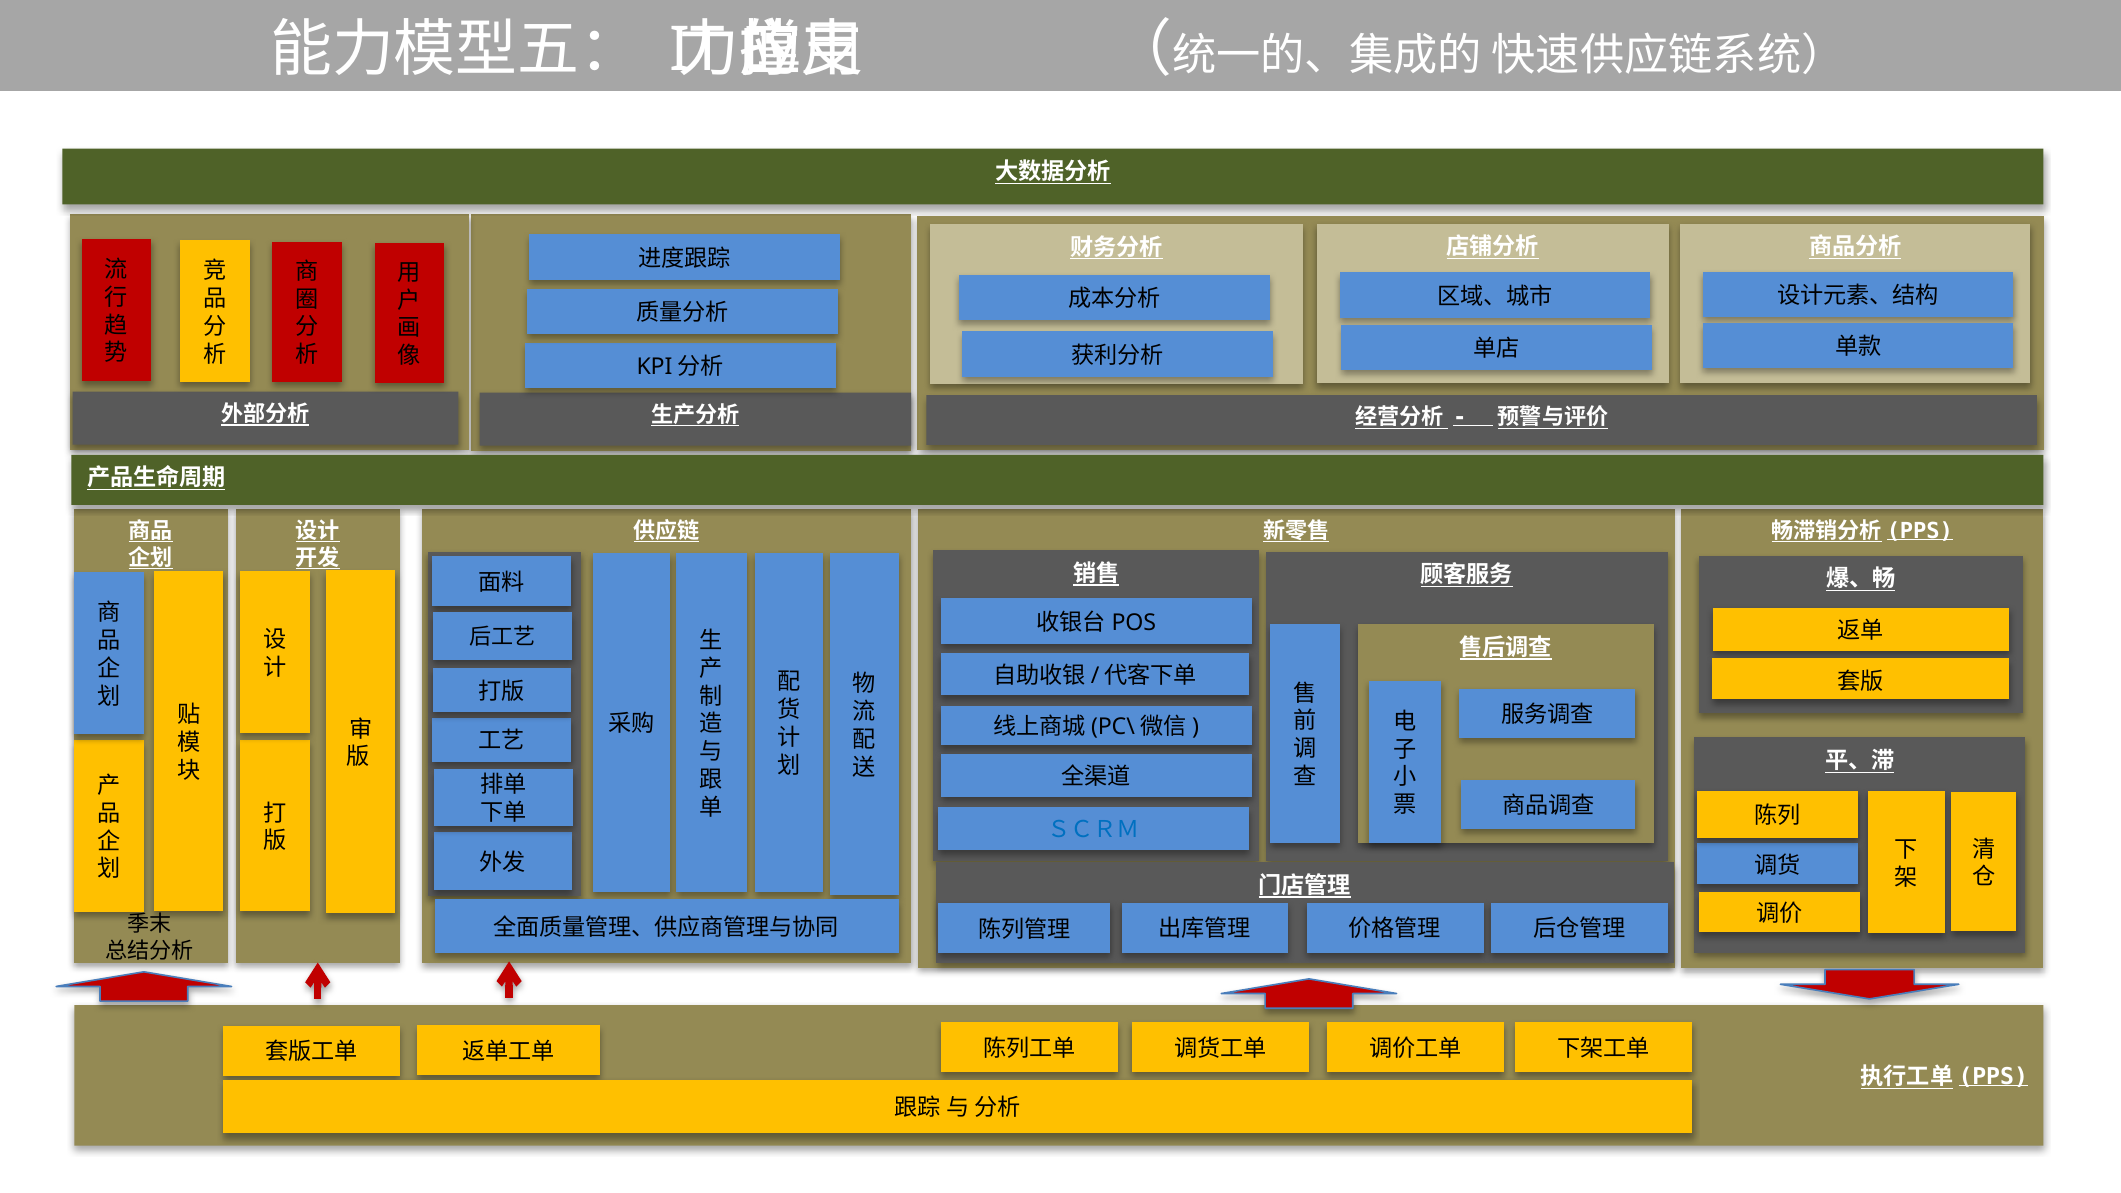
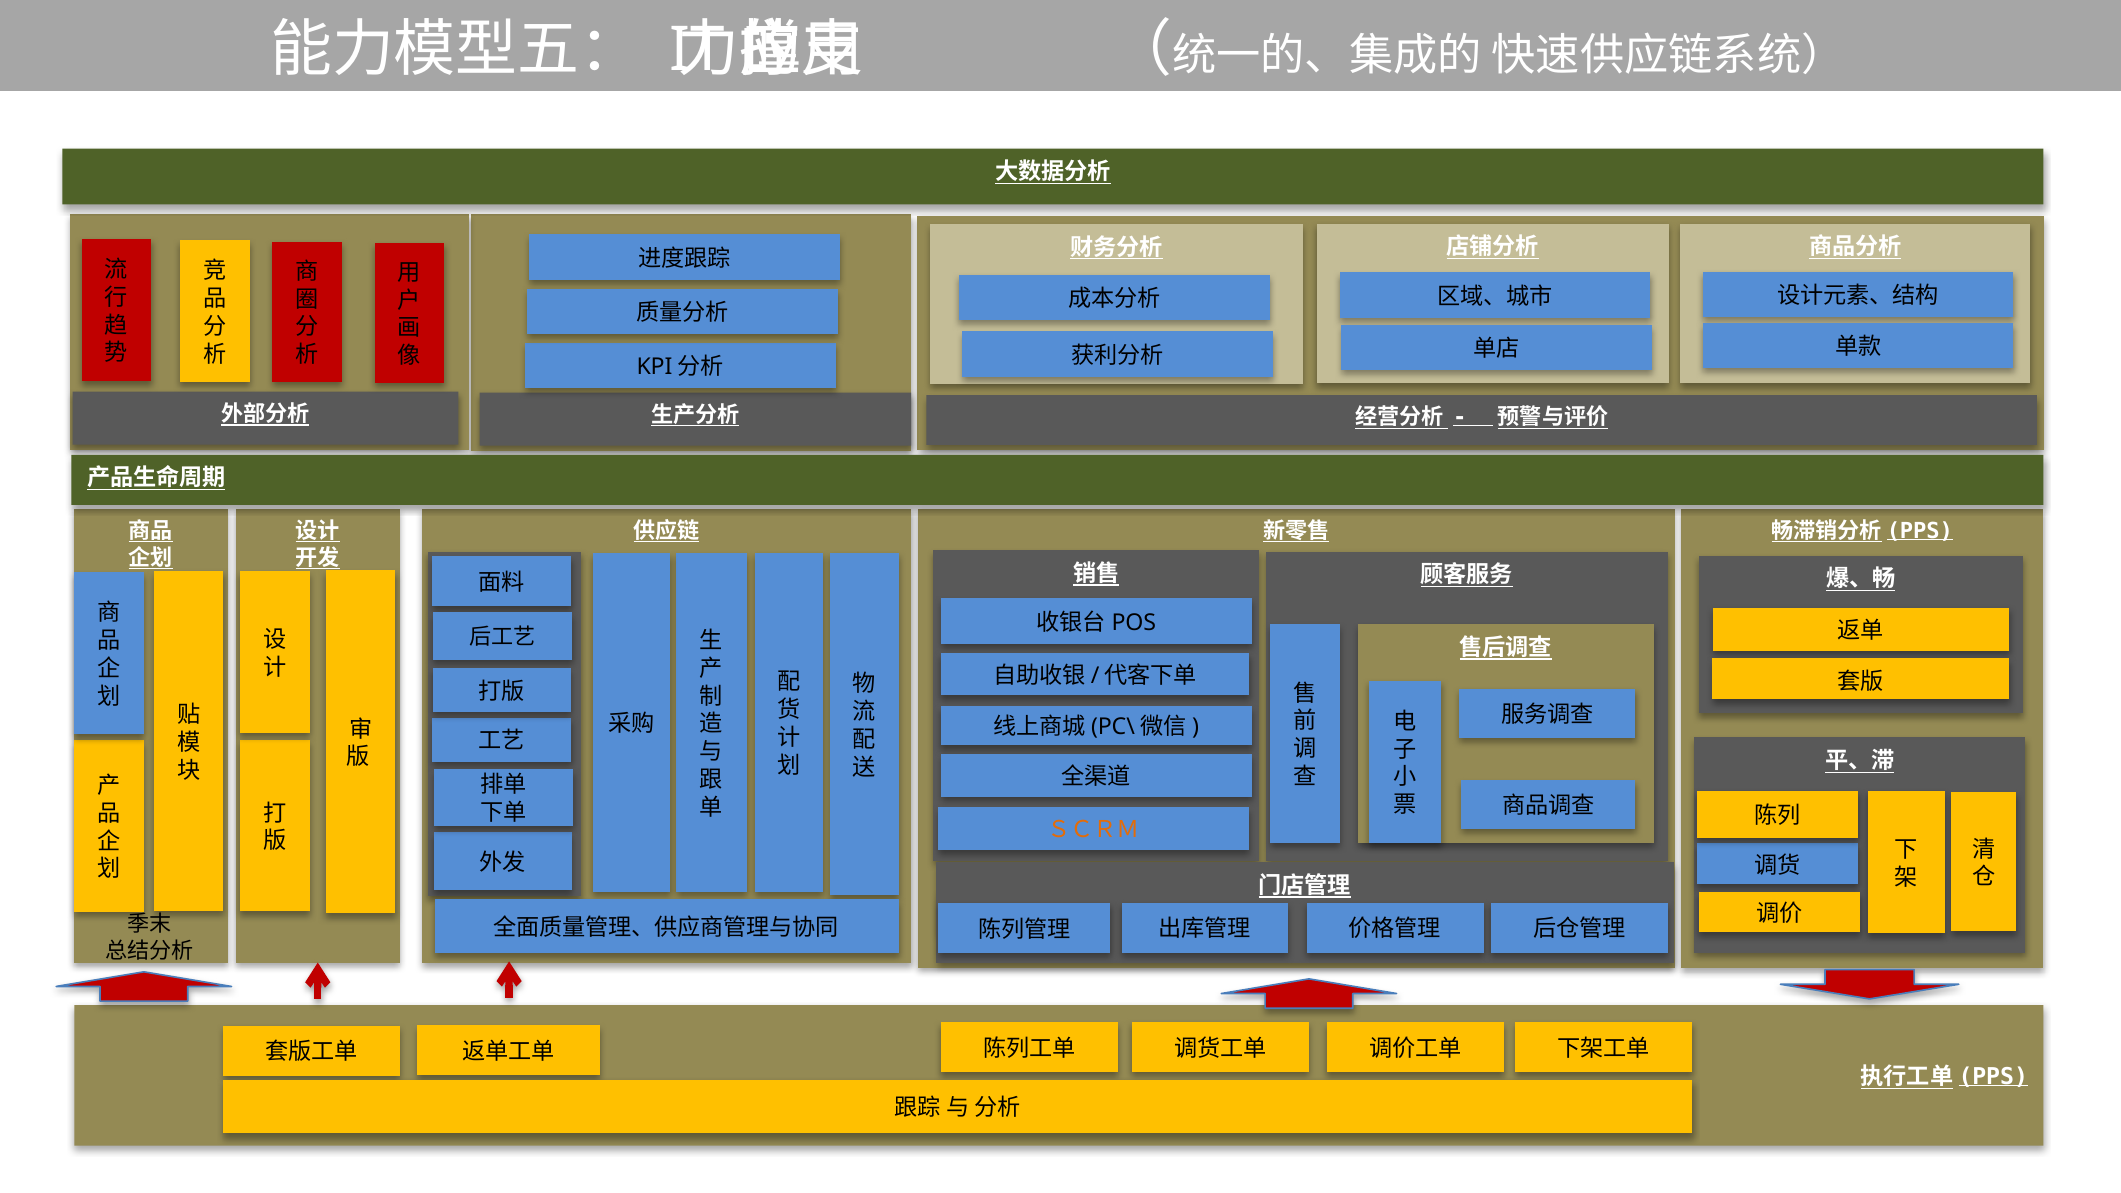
ＳＣＲＭ colour: blue -> orange
